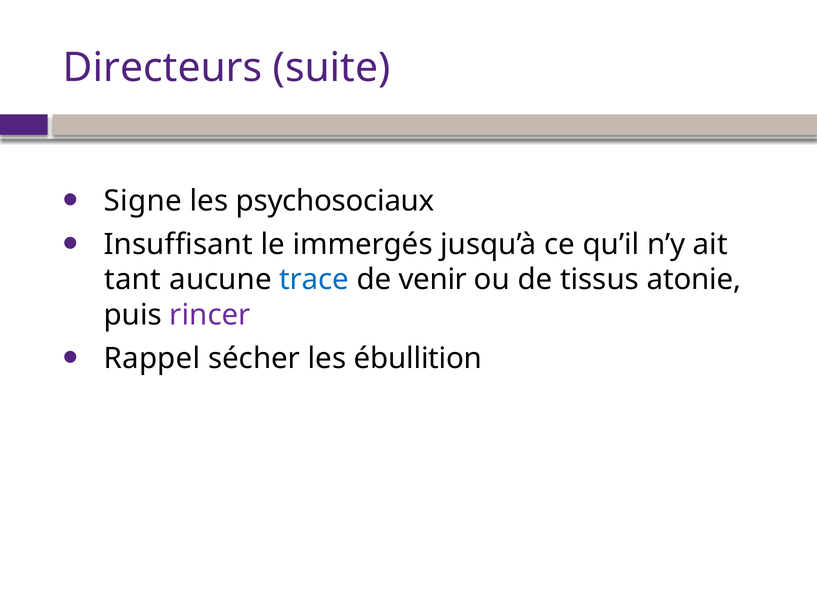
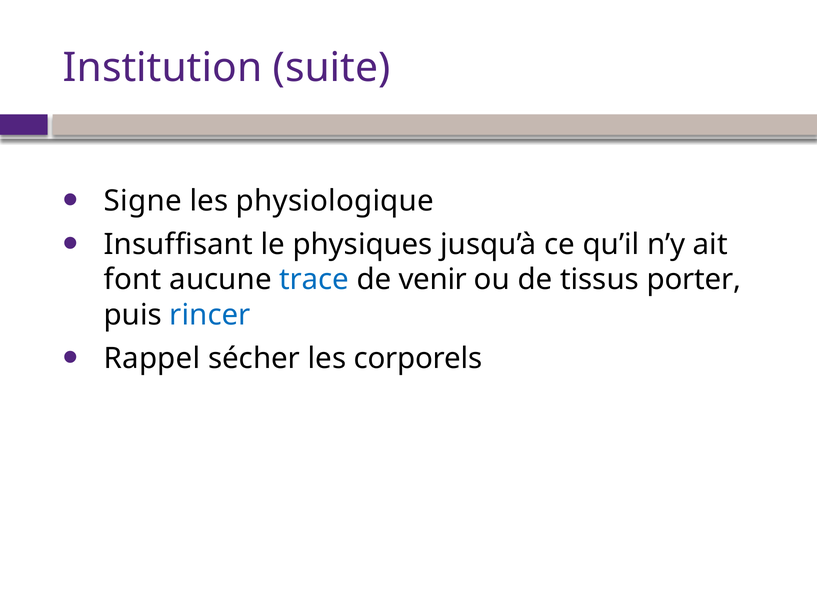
Directeurs: Directeurs -> Institution
psychosociaux: psychosociaux -> physiologique
immergés: immergés -> physiques
tant: tant -> font
atonie: atonie -> porter
rincer colour: purple -> blue
ébullition: ébullition -> corporels
